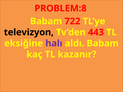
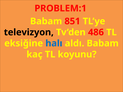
PROBLEM:8: PROBLEM:8 -> PROBLEM:1
722: 722 -> 851
443: 443 -> 486
halı colour: purple -> blue
kazanır: kazanır -> koyunu
